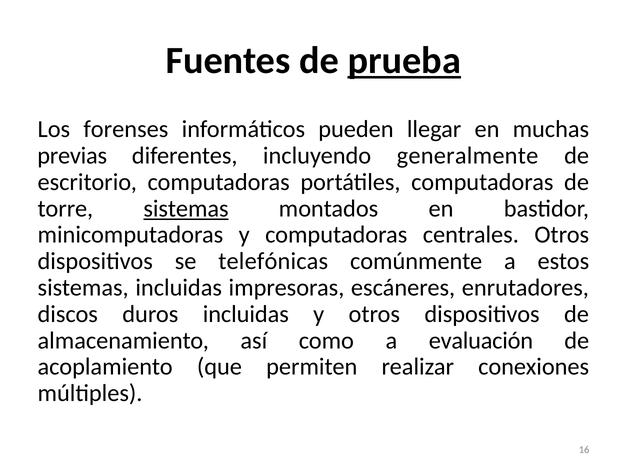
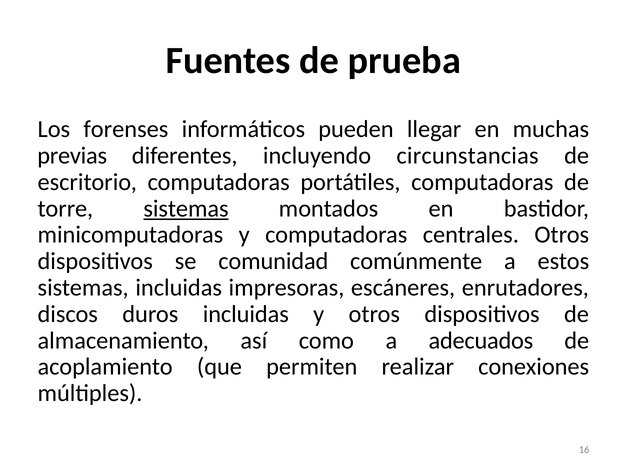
prueba underline: present -> none
generalmente: generalmente -> circunstancias
telefónicas: telefónicas -> comunidad
evaluación: evaluación -> adecuados
